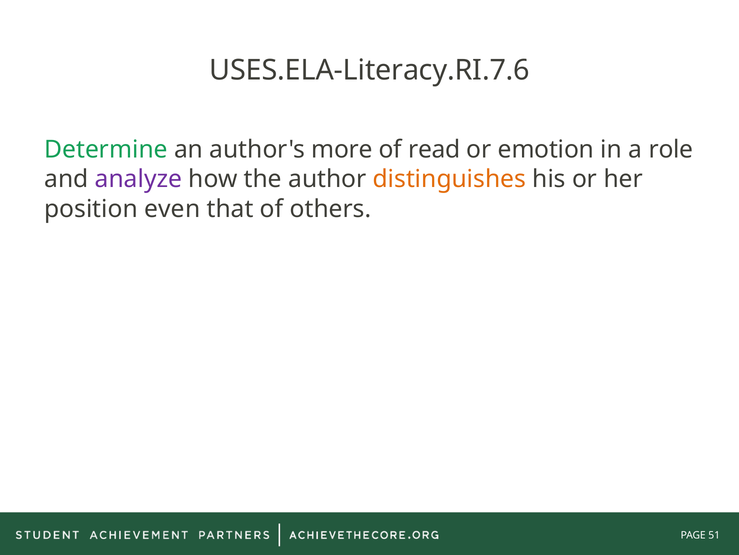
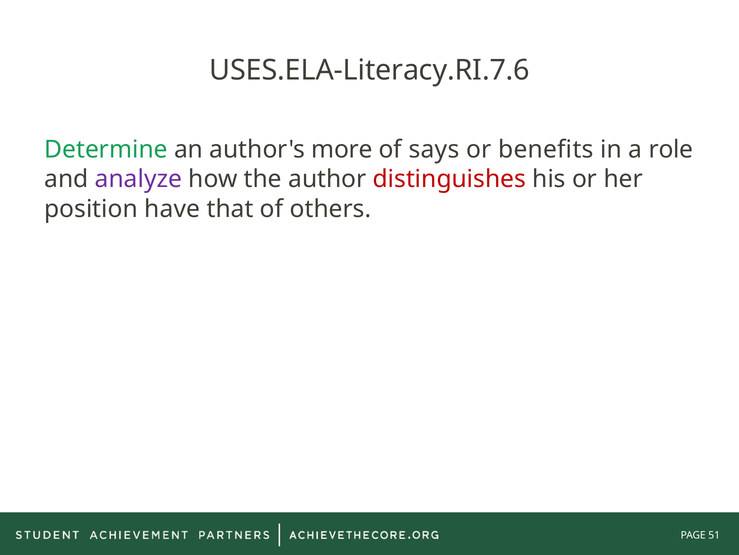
read: read -> says
emotion: emotion -> benefits
distinguishes colour: orange -> red
even: even -> have
